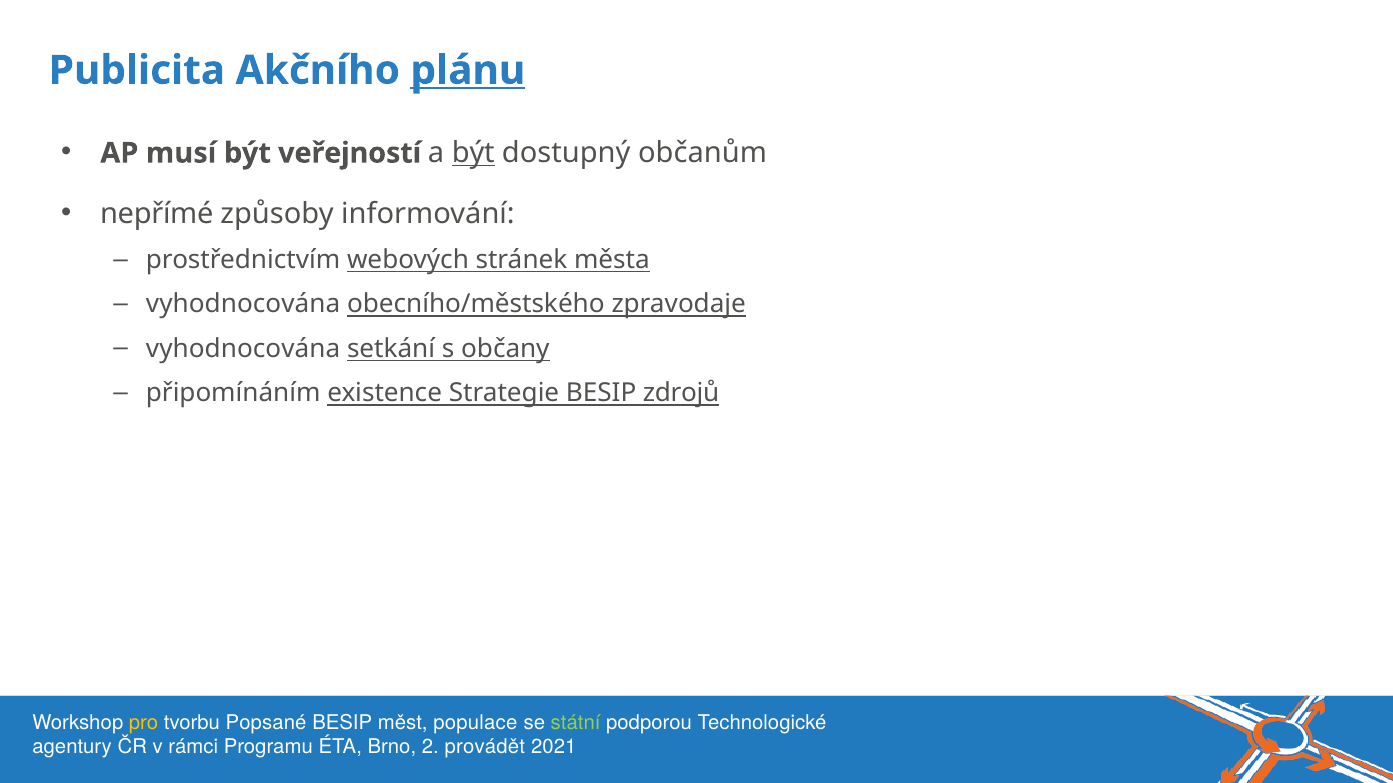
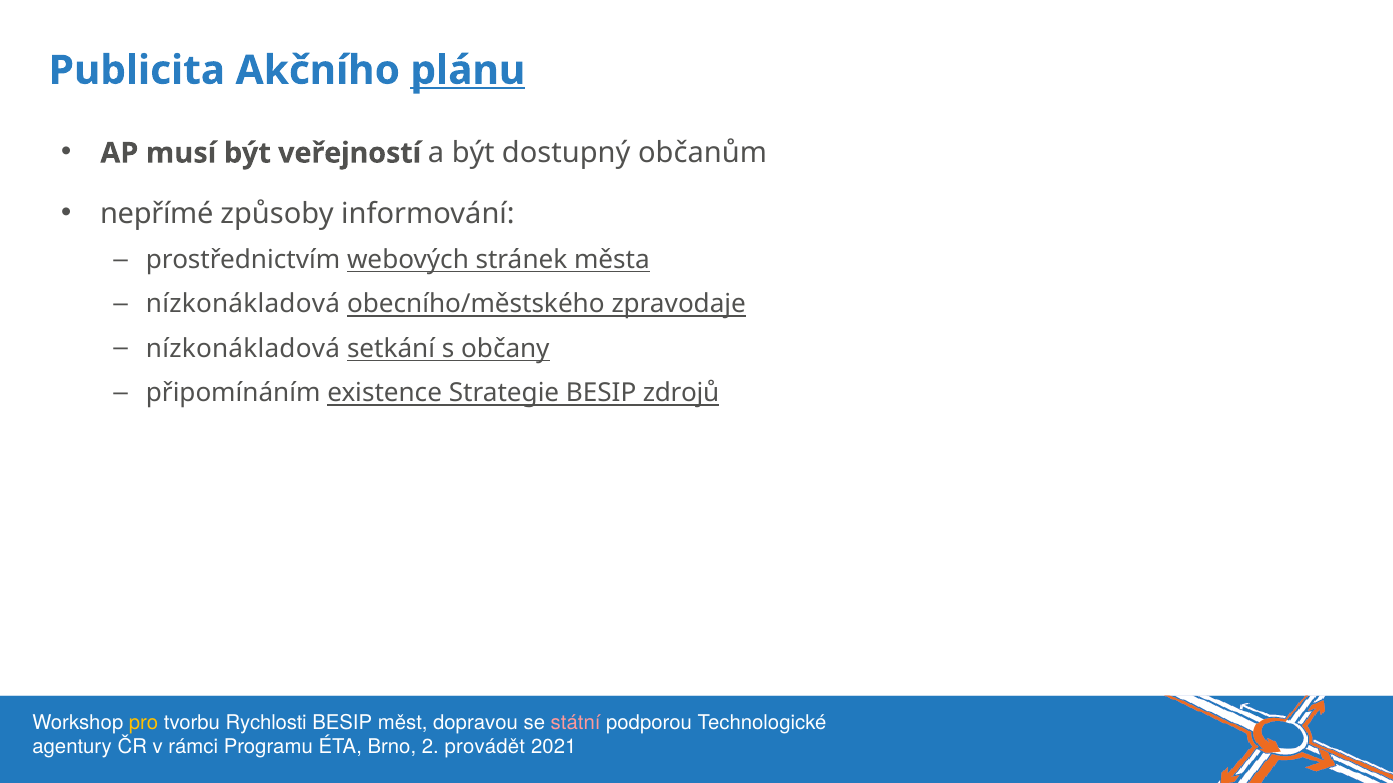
být at (473, 153) underline: present -> none
vyhodnocována at (243, 305): vyhodnocována -> nízkonákladová
vyhodnocována at (243, 349): vyhodnocována -> nízkonákladová
Popsané: Popsané -> Rychlosti
populace: populace -> dopravou
státní colour: light green -> pink
